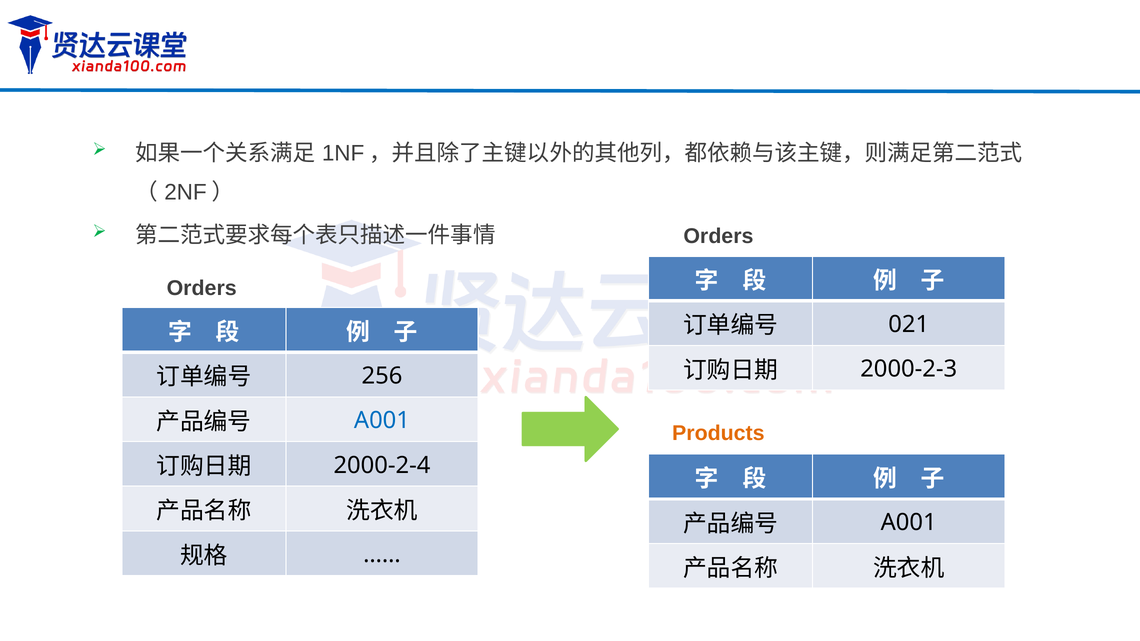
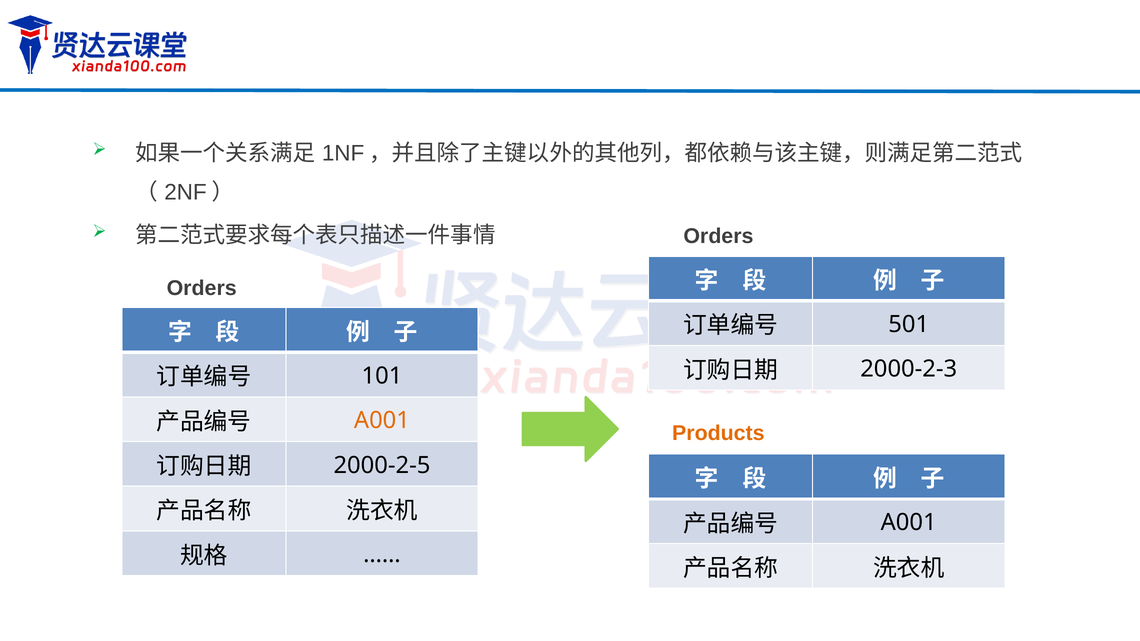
021: 021 -> 501
256: 256 -> 101
A001 at (382, 421) colour: blue -> orange
2000-2-4: 2000-2-4 -> 2000-2-5
